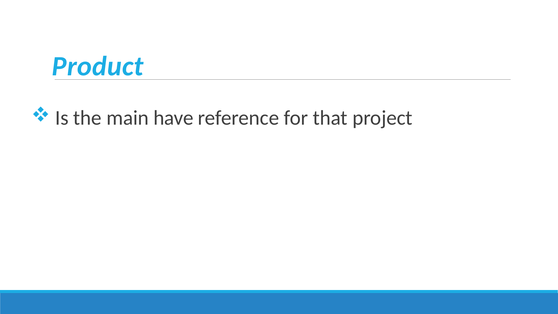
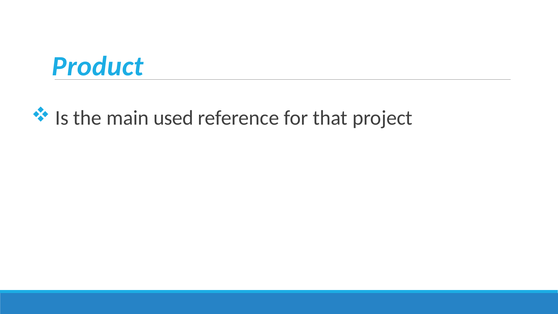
have: have -> used
